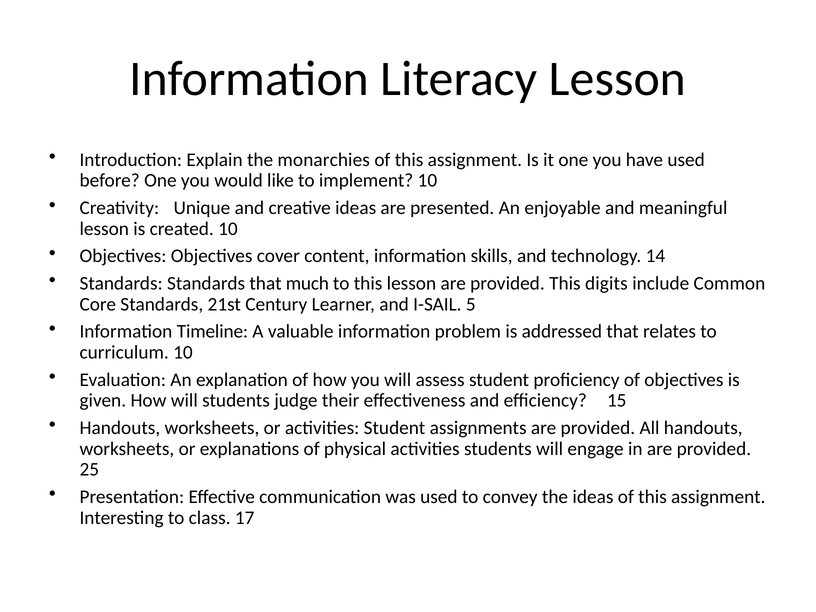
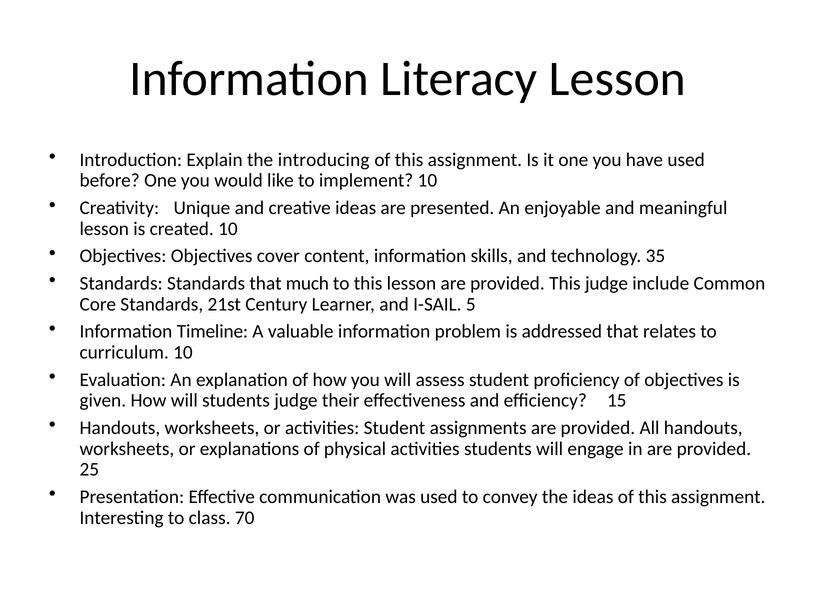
monarchies: monarchies -> introducing
14: 14 -> 35
This digits: digits -> judge
17: 17 -> 70
